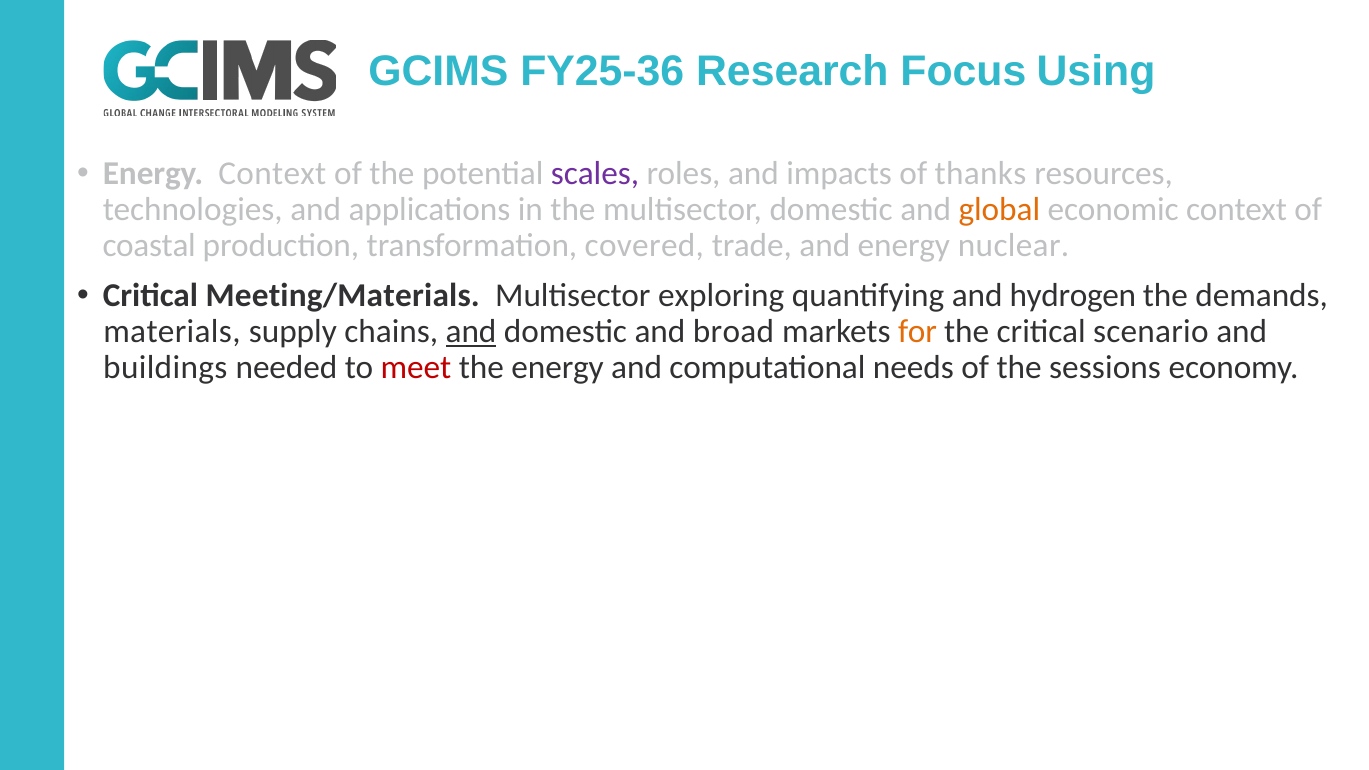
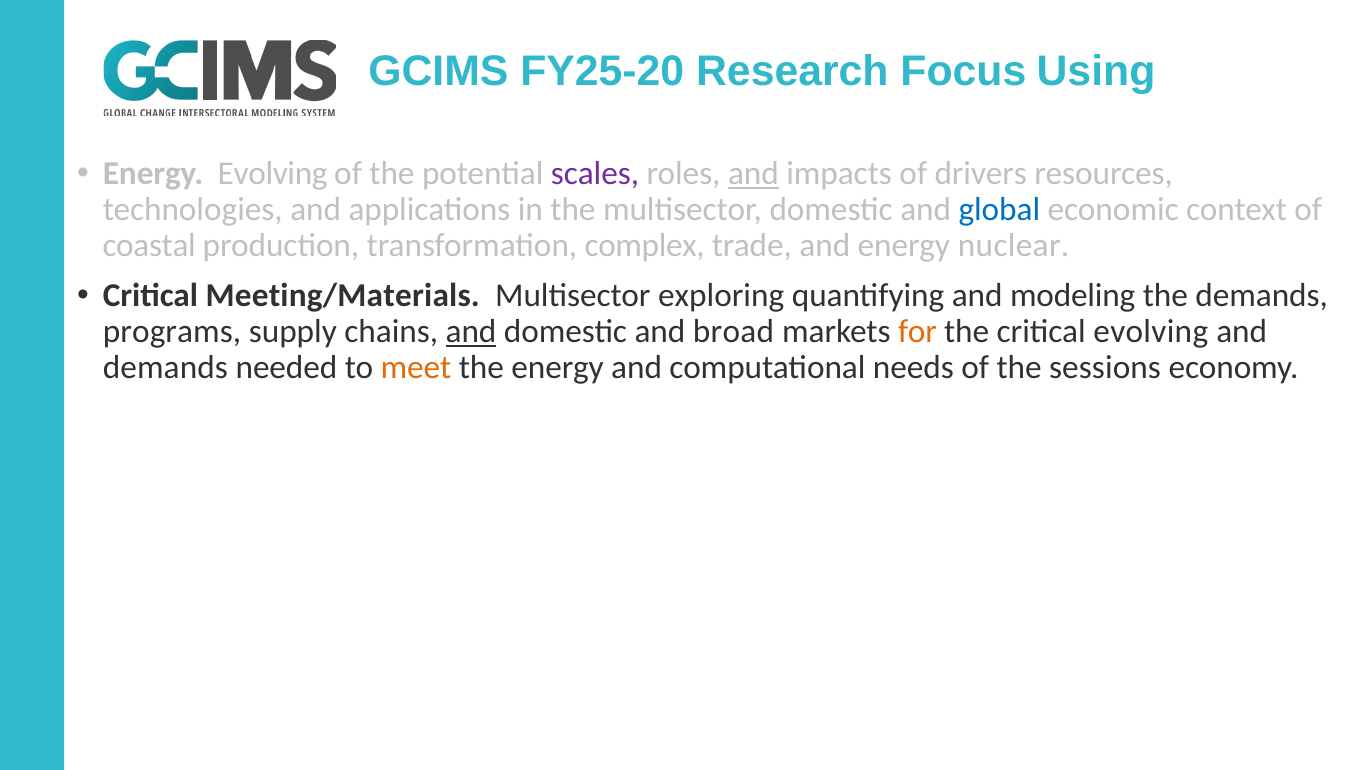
FY25-36: FY25-36 -> FY25-20
Energy Context: Context -> Evolving
and at (753, 174) underline: none -> present
thanks: thanks -> drivers
global colour: orange -> blue
covered: covered -> complex
hydrogen: hydrogen -> modeling
materials: materials -> programs
critical scenario: scenario -> evolving
buildings at (165, 368): buildings -> demands
meet colour: red -> orange
